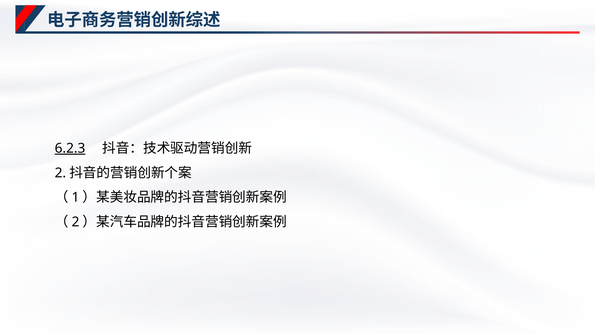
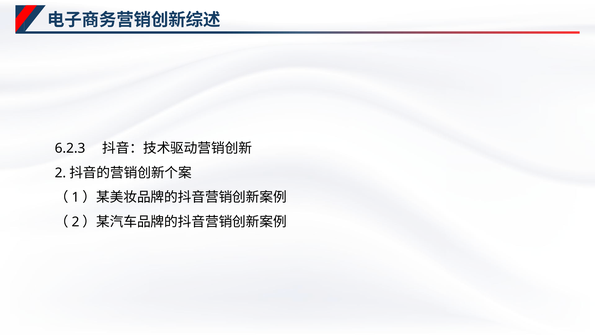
6.2.3 underline: present -> none
